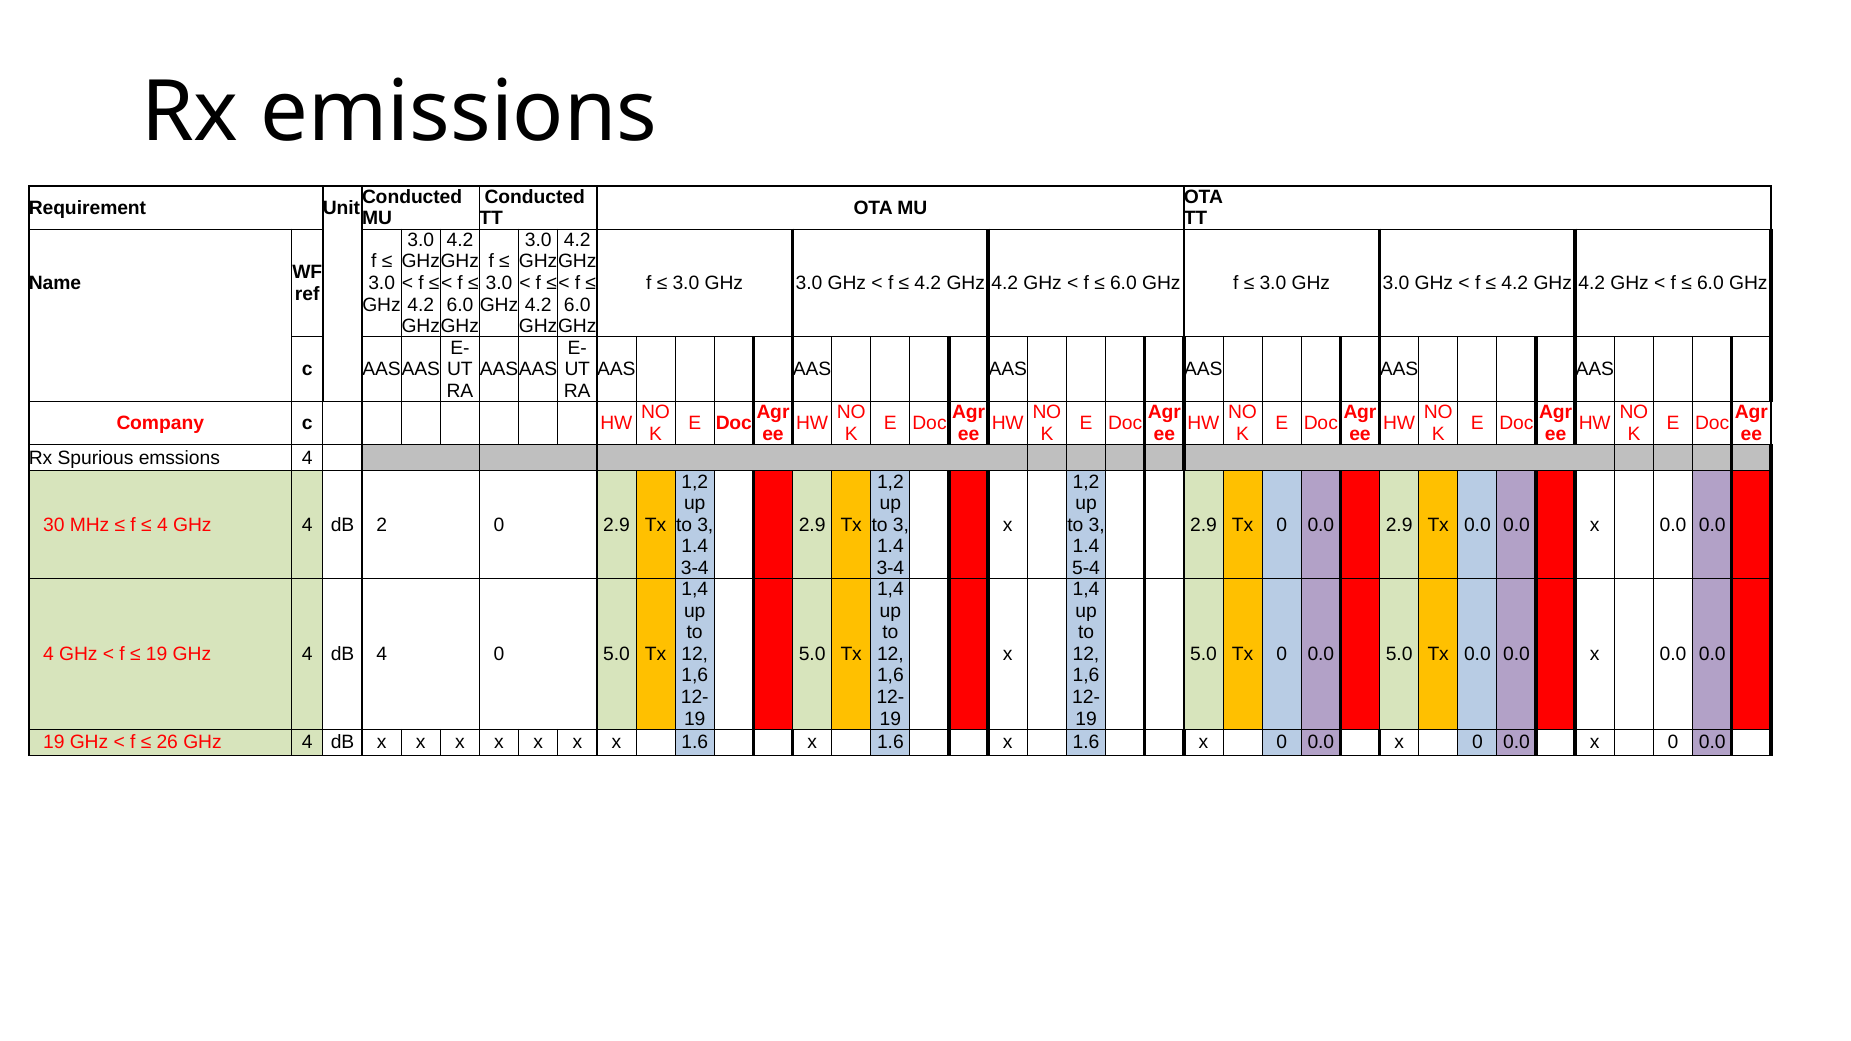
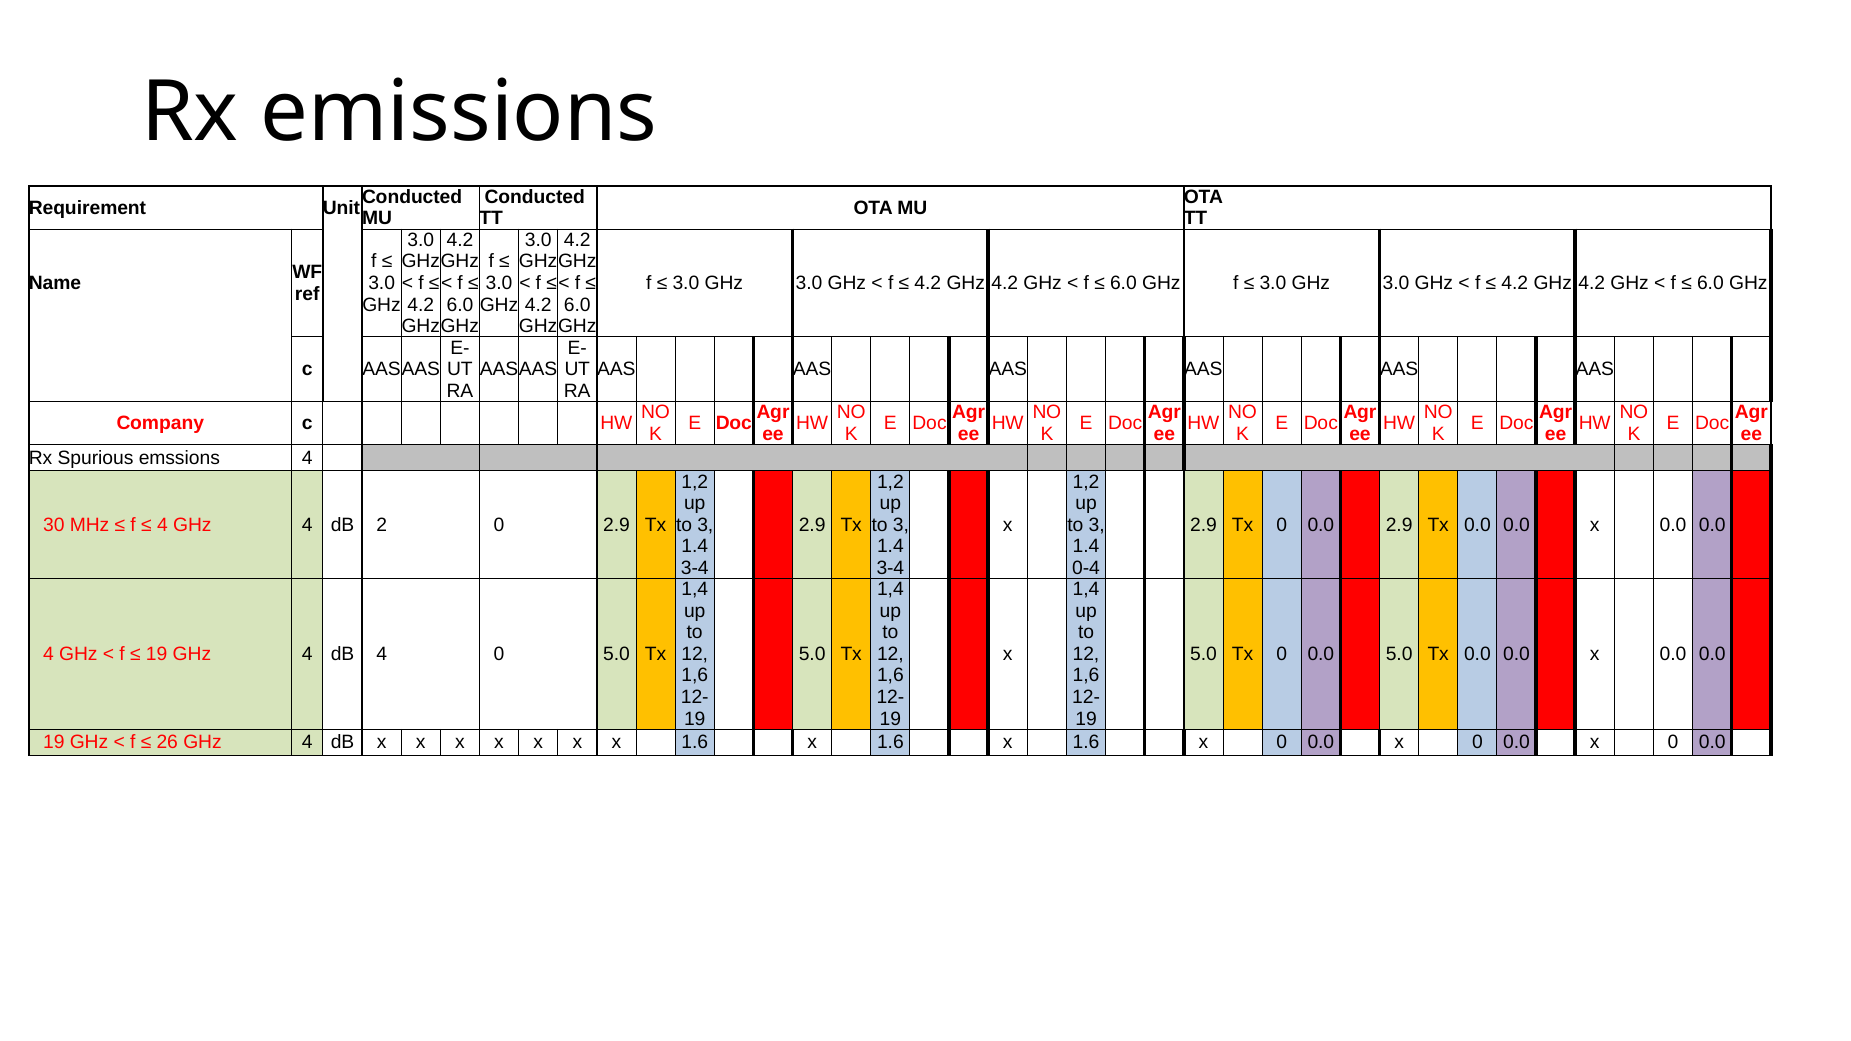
5-4: 5-4 -> 0-4
